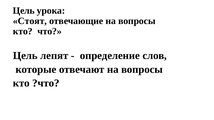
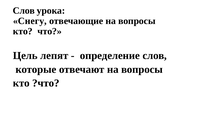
Цель at (24, 11): Цель -> Слов
Стоят: Стоят -> Снегу
